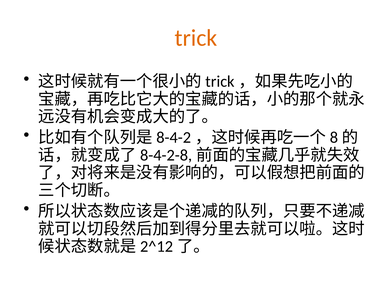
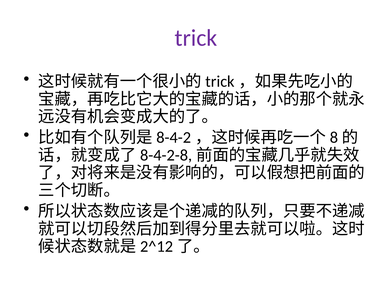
trick colour: orange -> purple
